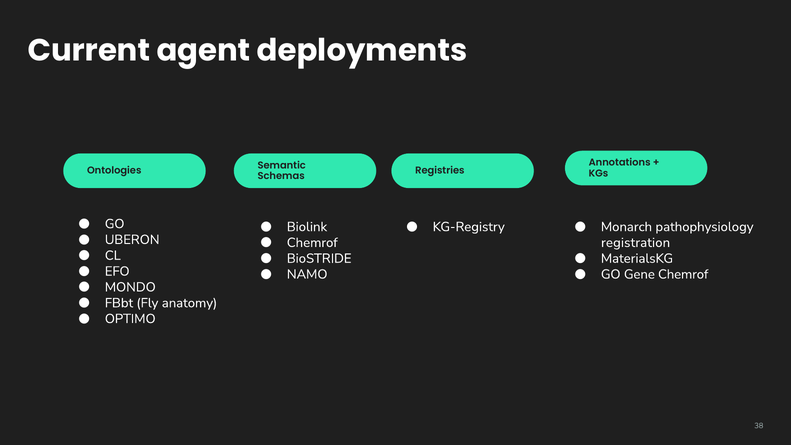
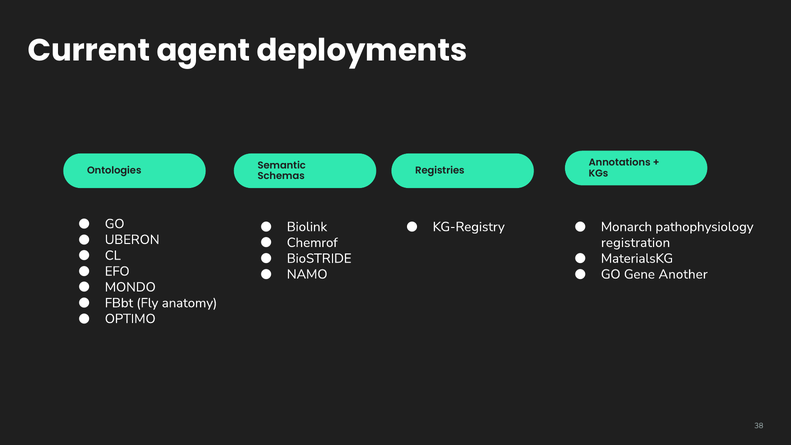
Gene Chemrof: Chemrof -> Another
